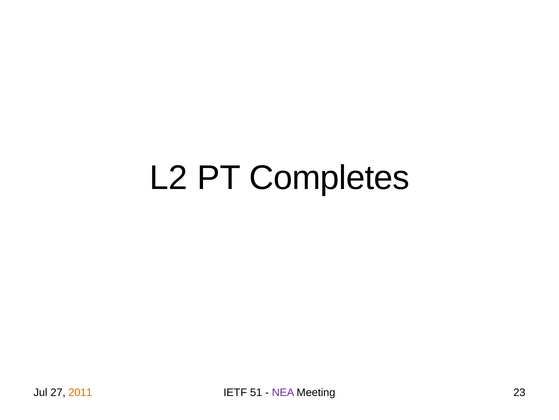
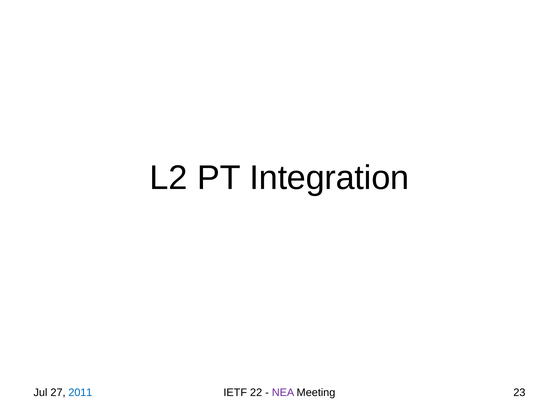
Completes: Completes -> Integration
2011 colour: orange -> blue
51: 51 -> 22
